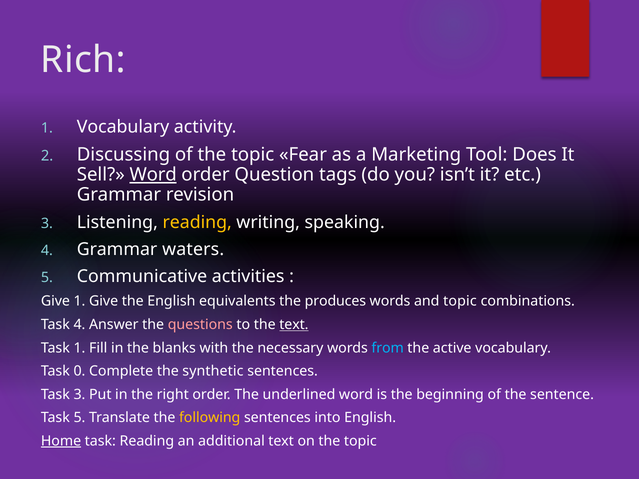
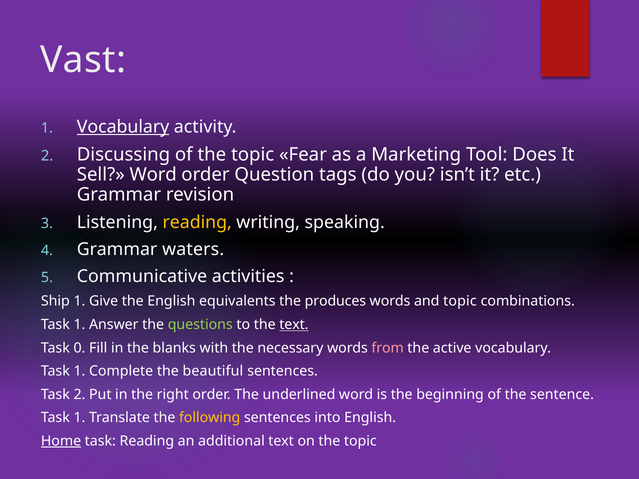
Rich: Rich -> Vast
Vocabulary at (123, 127) underline: none -> present
Word at (153, 175) underline: present -> none
Give at (55, 301): Give -> Ship
4 at (79, 325): 4 -> 1
questions colour: pink -> light green
Task 1: 1 -> 0
from colour: light blue -> pink
0 at (79, 371): 0 -> 1
synthetic: synthetic -> beautiful
Task 3: 3 -> 2
5 at (79, 418): 5 -> 1
